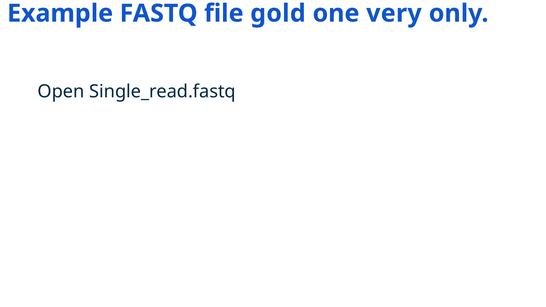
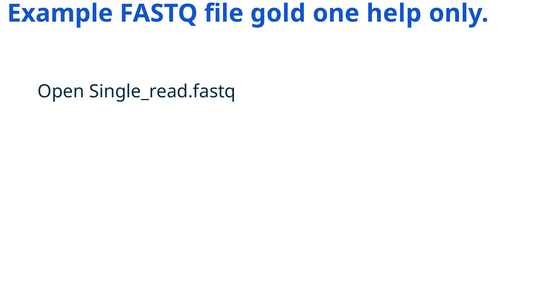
very: very -> help
